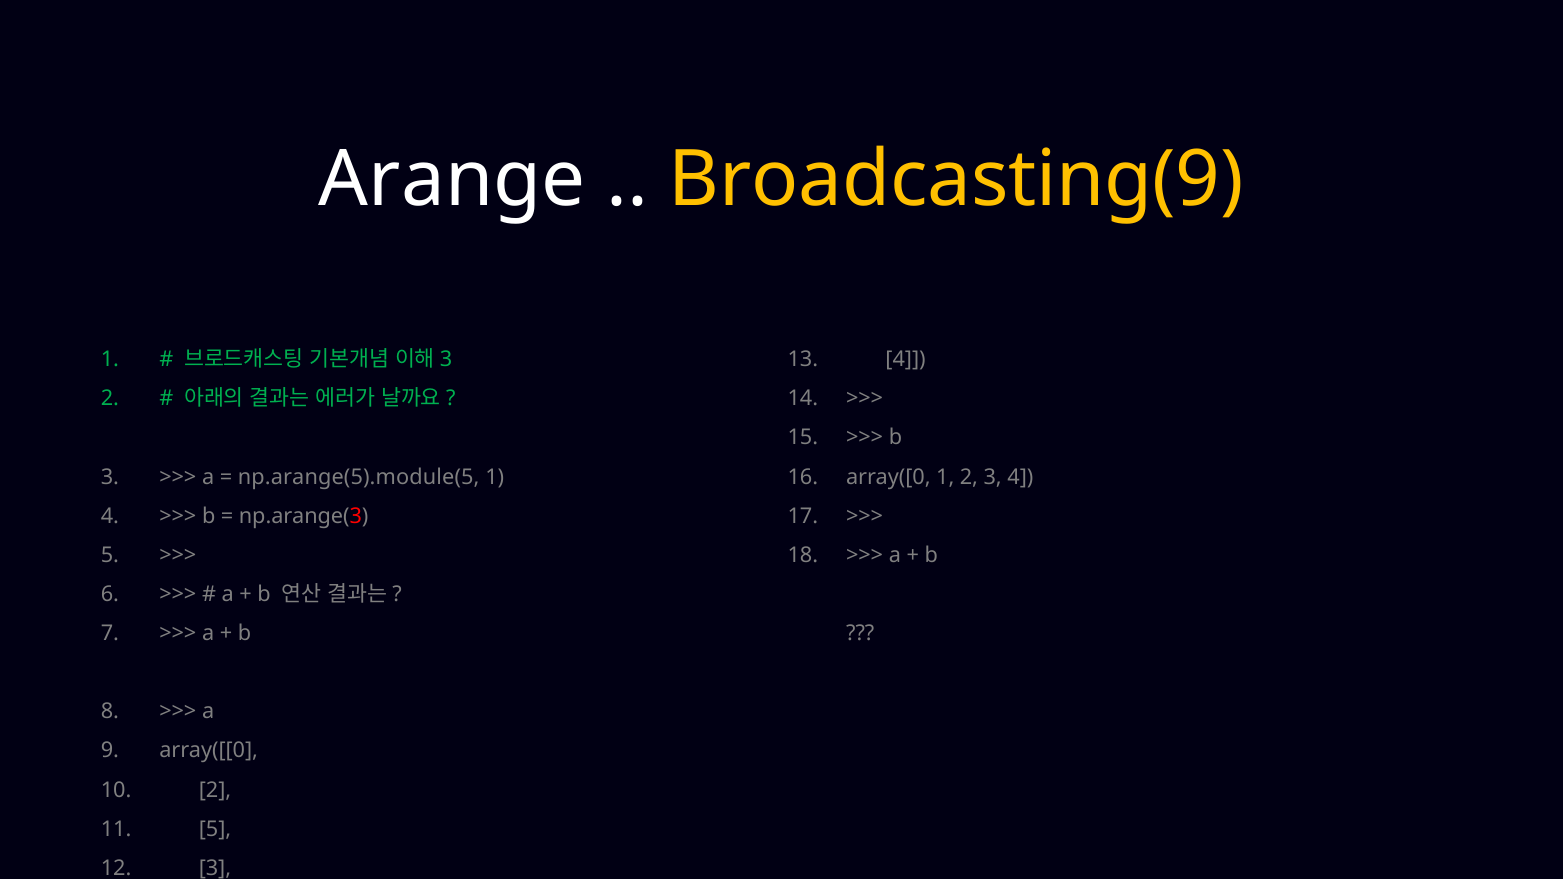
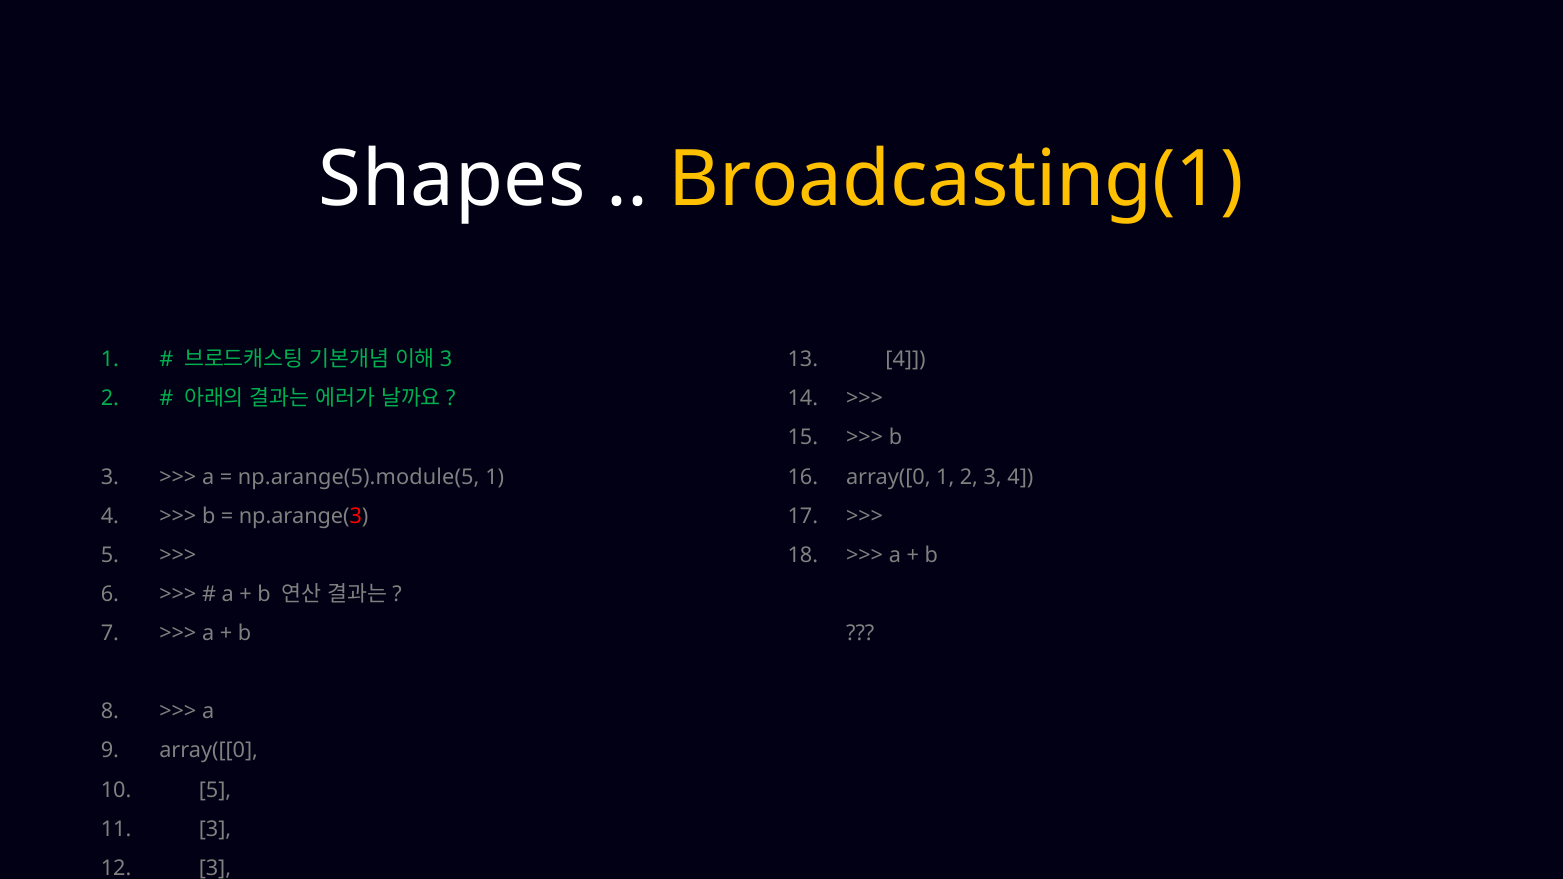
Arange: Arange -> Shapes
Broadcasting(9: Broadcasting(9 -> Broadcasting(1
2 at (215, 790): 2 -> 5
5 at (215, 829): 5 -> 3
